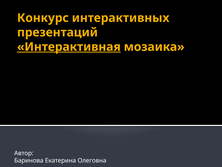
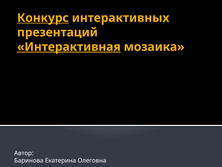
Конкурс underline: none -> present
